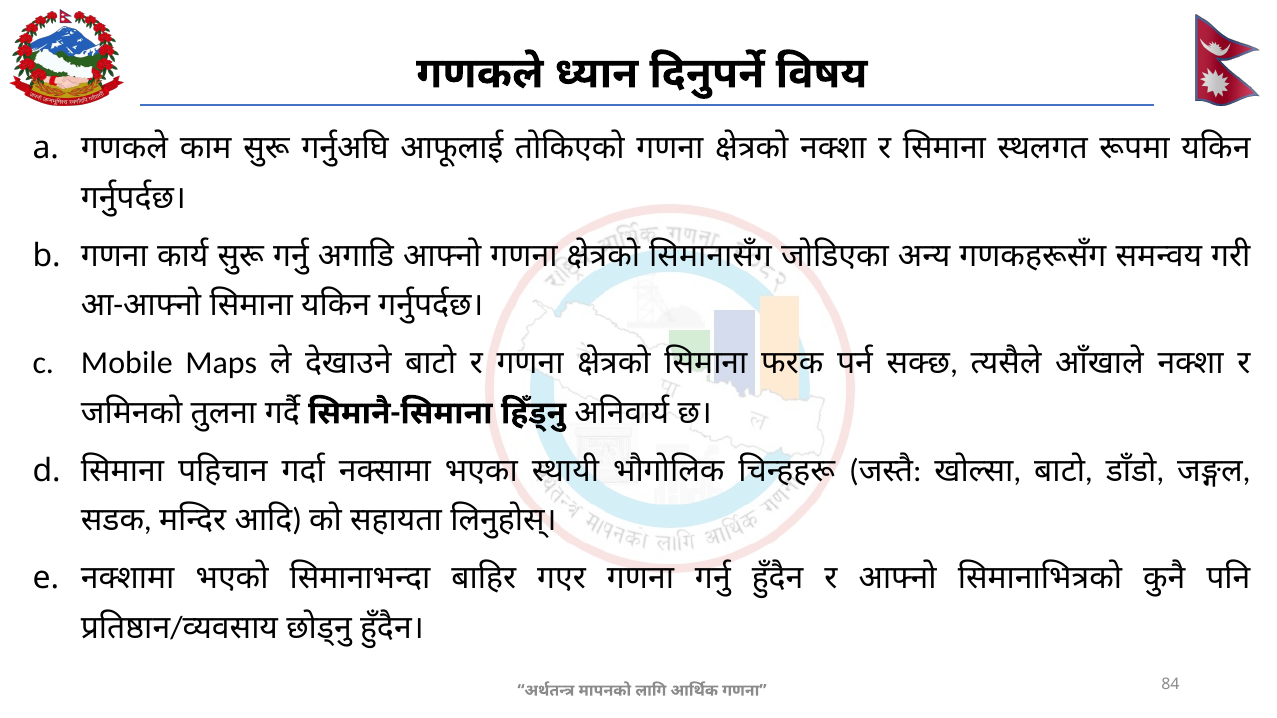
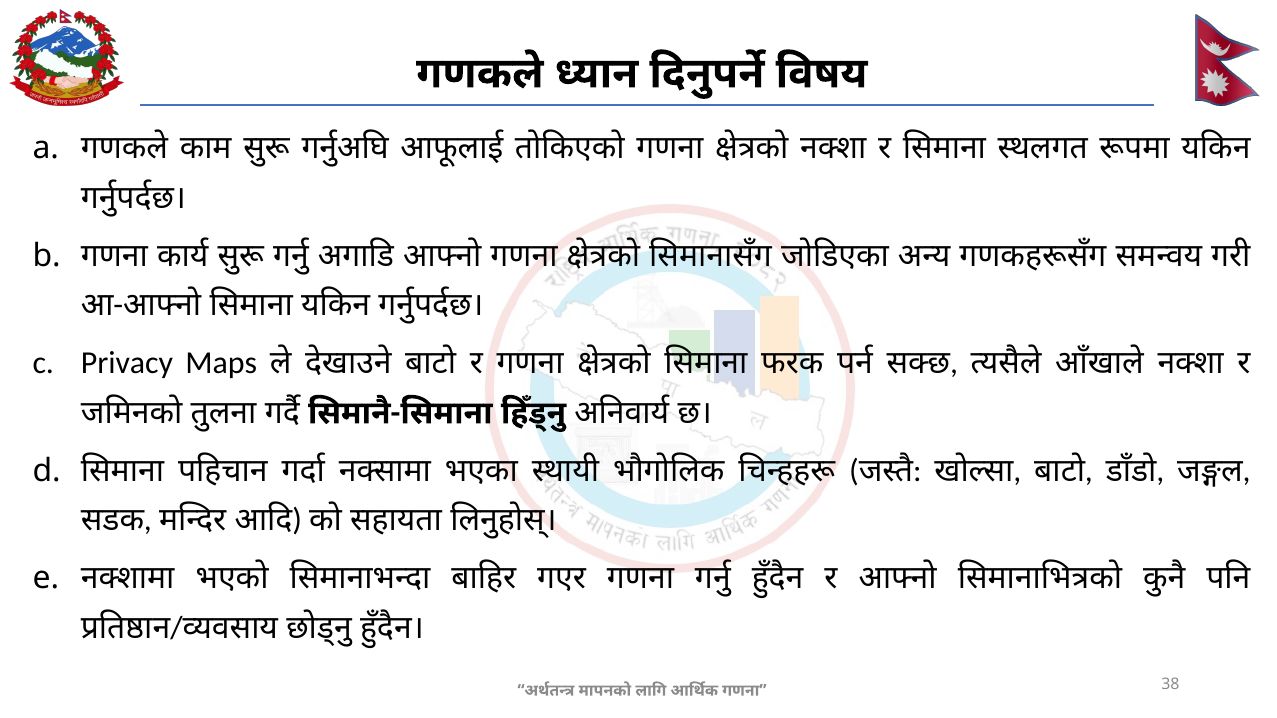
Mobile: Mobile -> Privacy
84: 84 -> 38
